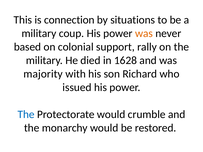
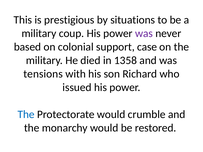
connection: connection -> prestigious
was at (144, 33) colour: orange -> purple
rally: rally -> case
1628: 1628 -> 1358
majority: majority -> tensions
